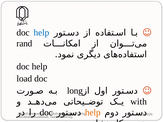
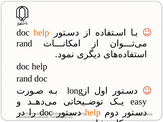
help at (41, 33) colour: blue -> orange
load at (24, 79): load -> rand
with: with -> easy
